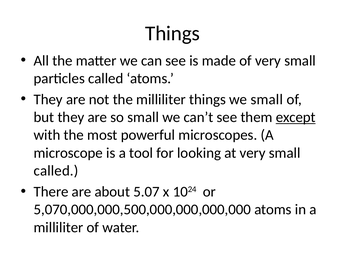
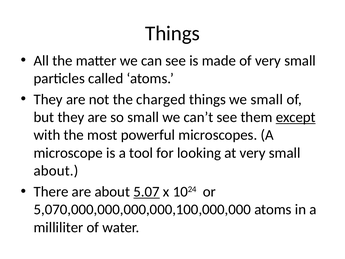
the milliliter: milliliter -> charged
called at (56, 171): called -> about
5.07 underline: none -> present
5,070,000,000,500,000,000,000,000: 5,070,000,000,500,000,000,000,000 -> 5,070,000,000,000,000,100,000,000
